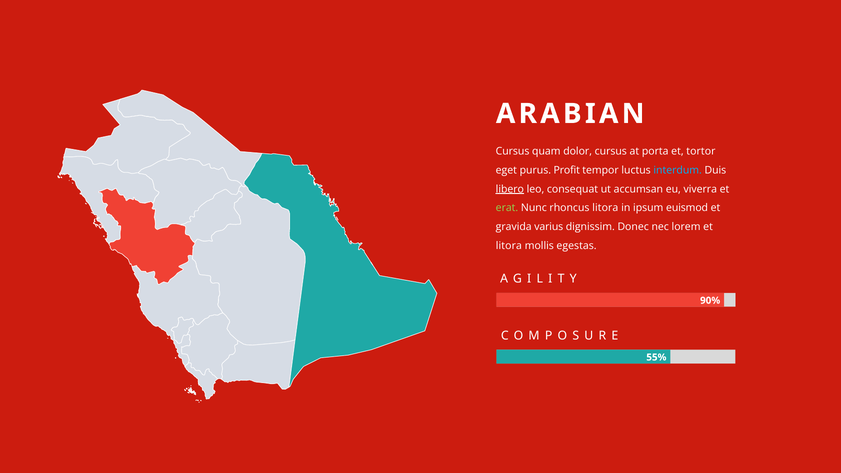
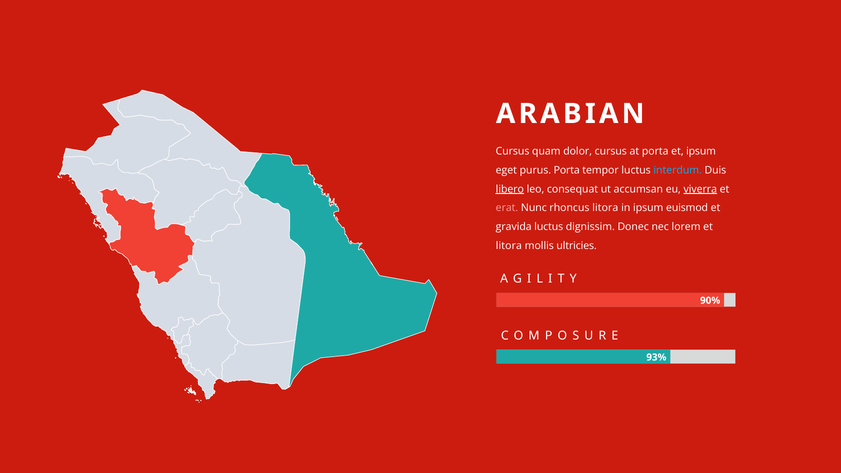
et tortor: tortor -> ipsum
purus Profit: Profit -> Porta
viverra underline: none -> present
erat colour: light green -> pink
gravida varius: varius -> luctus
egestas: egestas -> ultricies
55%: 55% -> 93%
